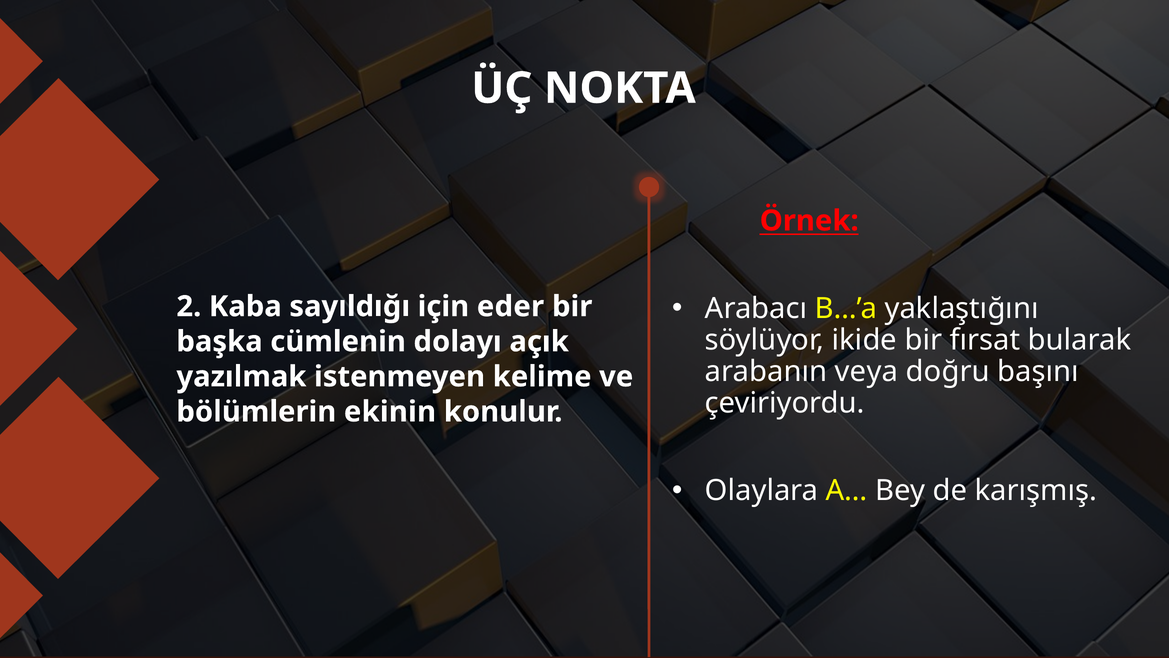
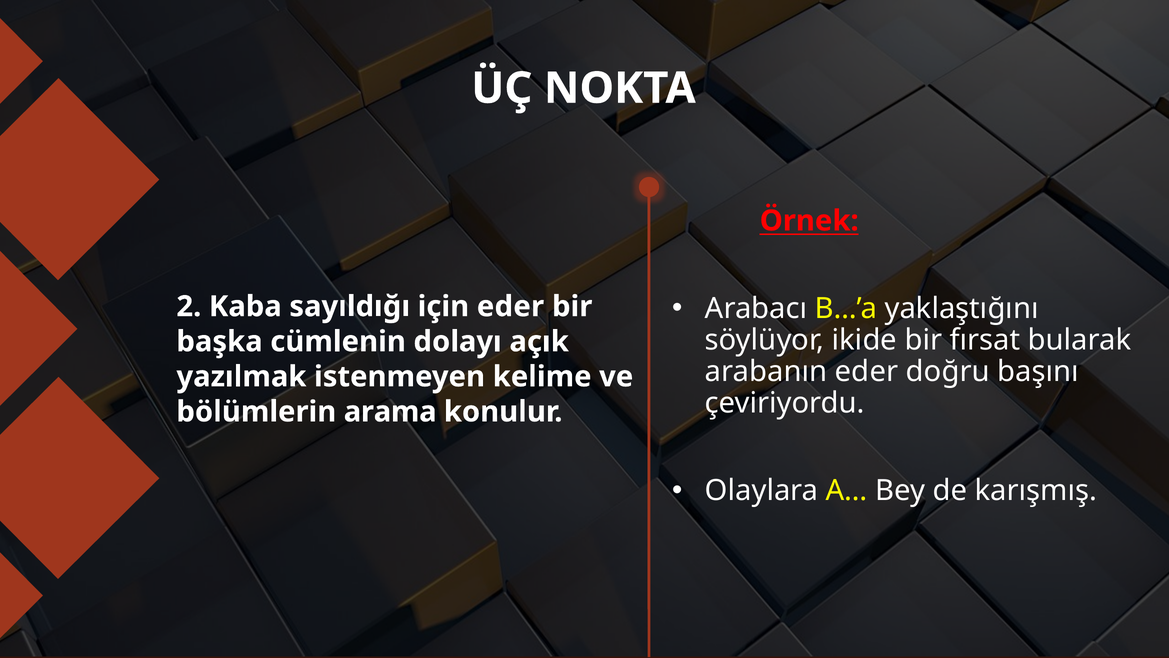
arabanın veya: veya -> eder
ekinin: ekinin -> arama
